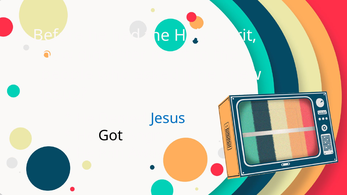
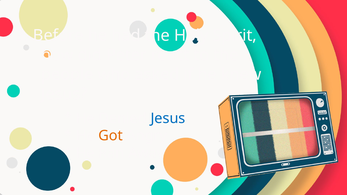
Got colour: black -> orange
